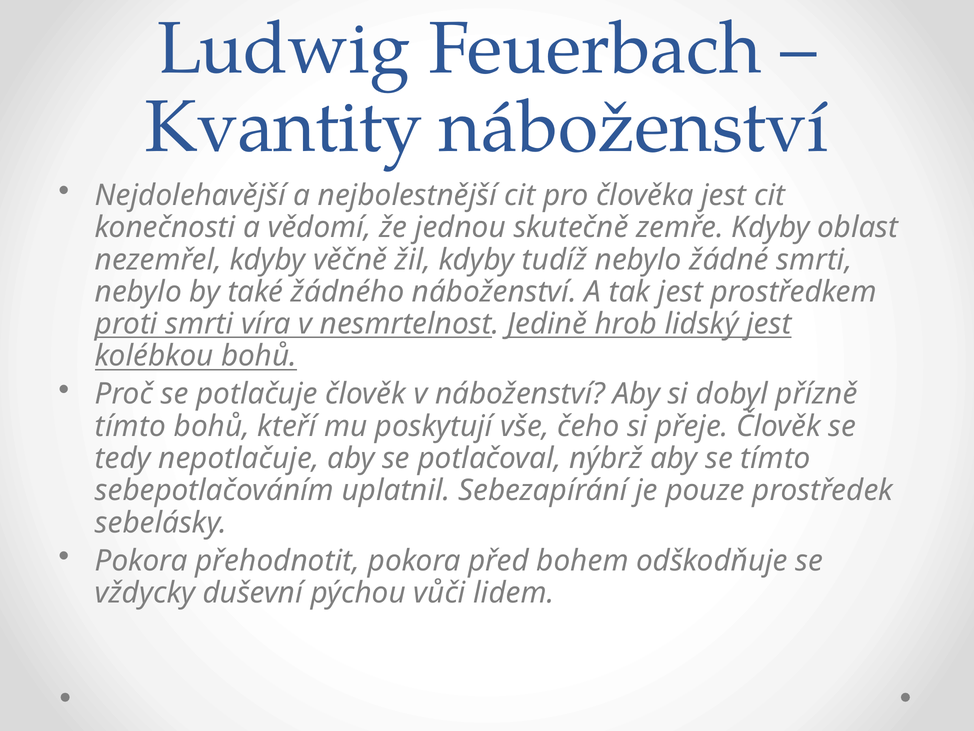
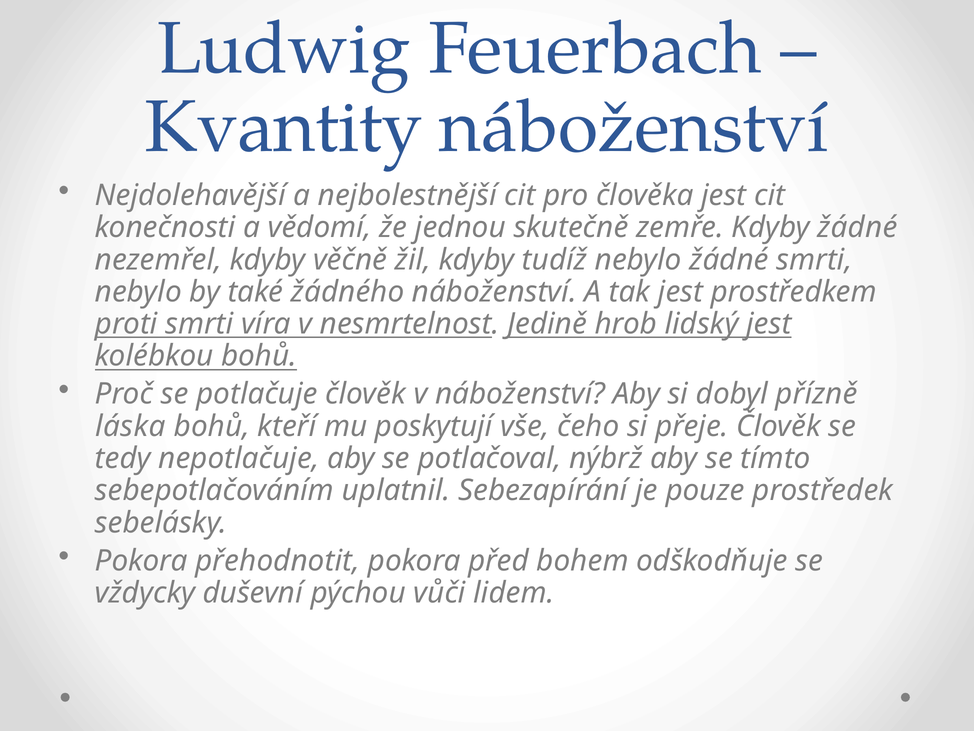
Kdyby oblast: oblast -> žádné
tímto at (130, 426): tímto -> láska
